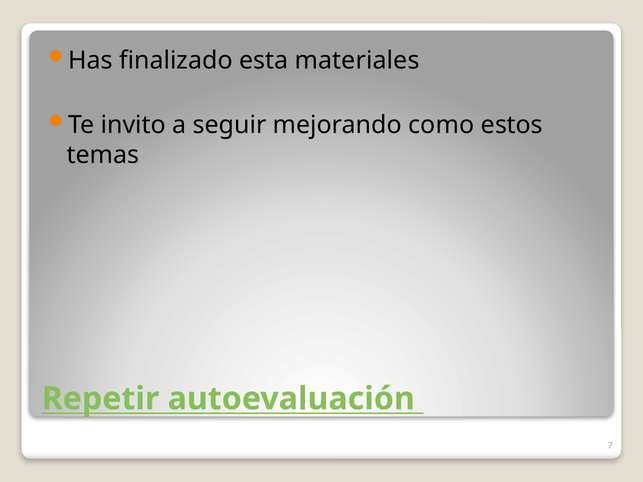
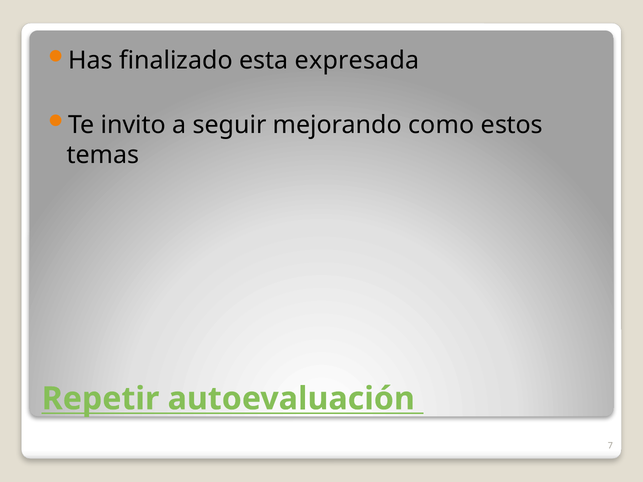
materiales: materiales -> expresada
